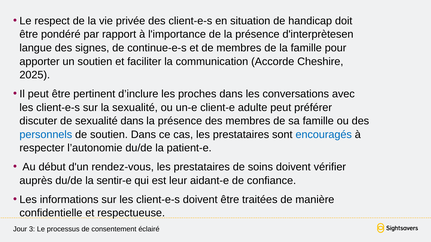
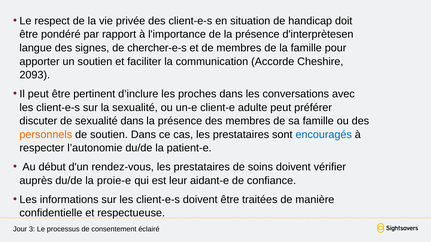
continue-e-s: continue-e-s -> chercher-e-s
2025: 2025 -> 2093
personnels colour: blue -> orange
sentir-e: sentir-e -> proie-e
